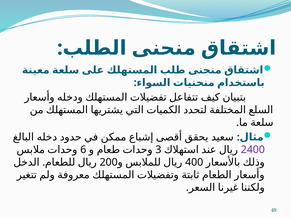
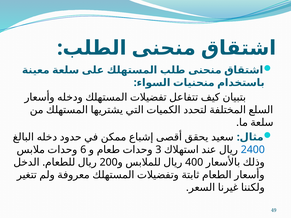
2400 colour: purple -> blue
